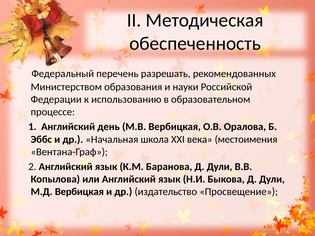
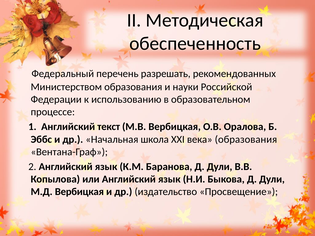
день: день -> текст
века местоимения: местоимения -> образования
